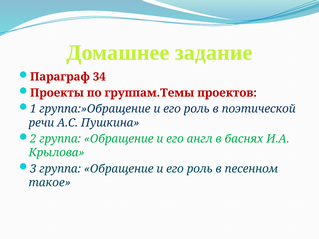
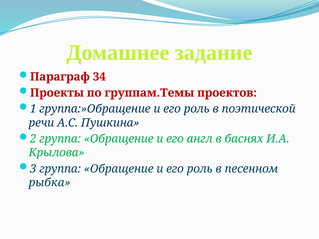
такое: такое -> рыбка
